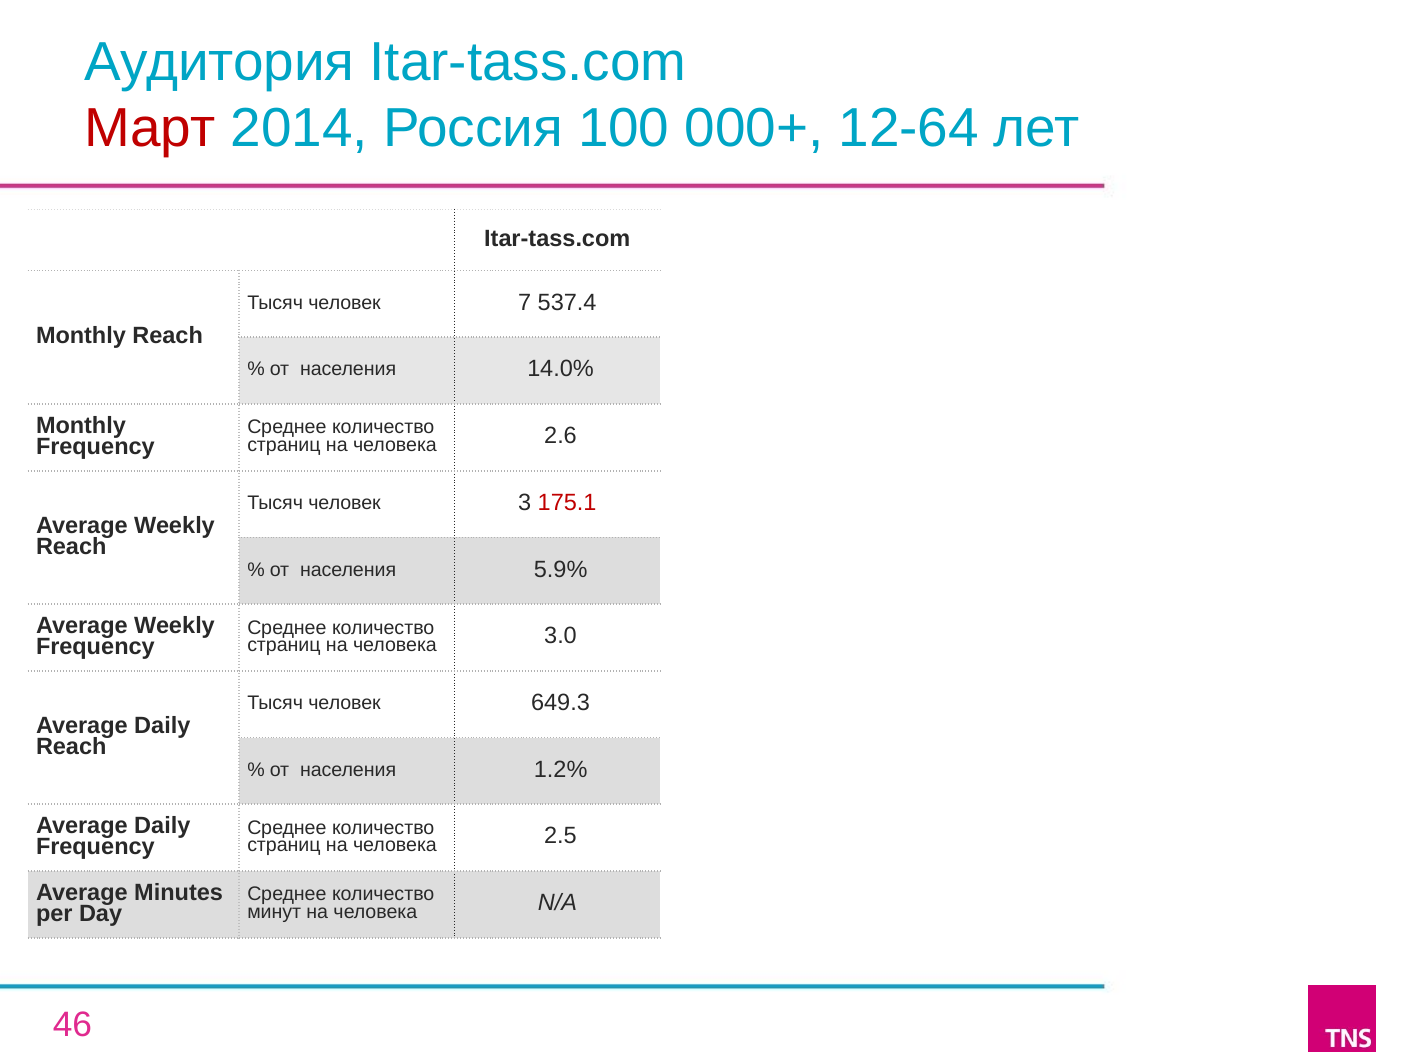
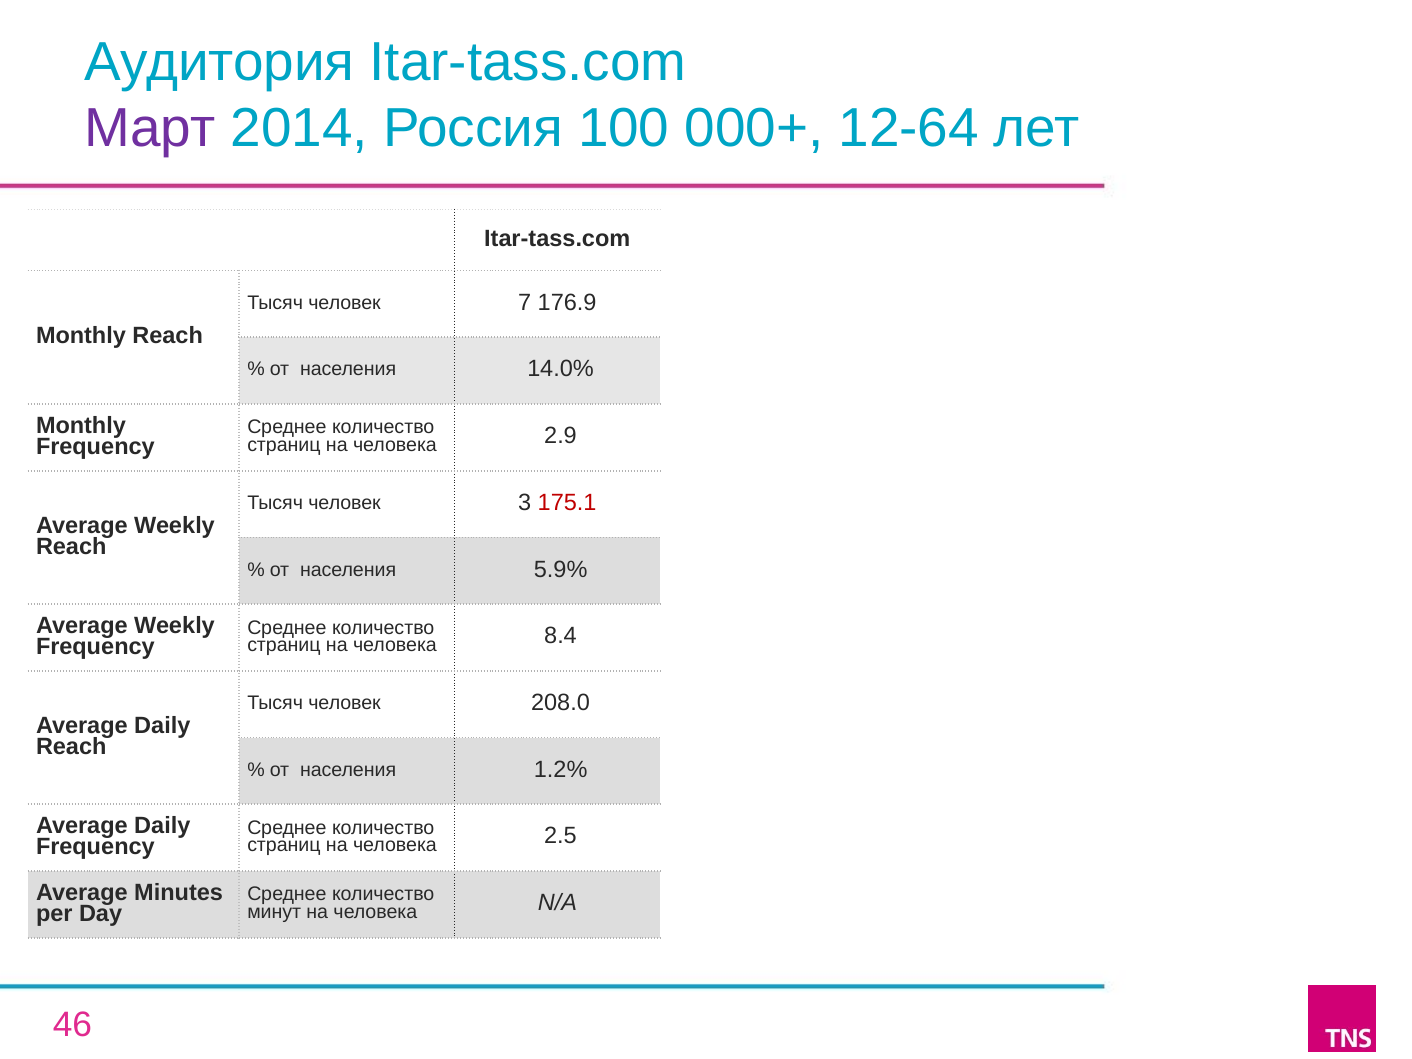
Март colour: red -> purple
537.4: 537.4 -> 176.9
2.6: 2.6 -> 2.9
3.0: 3.0 -> 8.4
649.3: 649.3 -> 208.0
